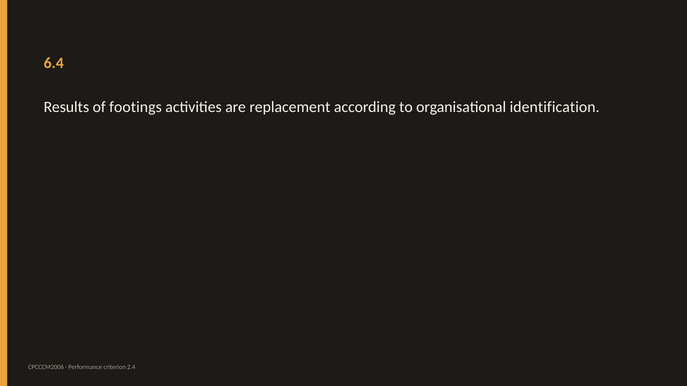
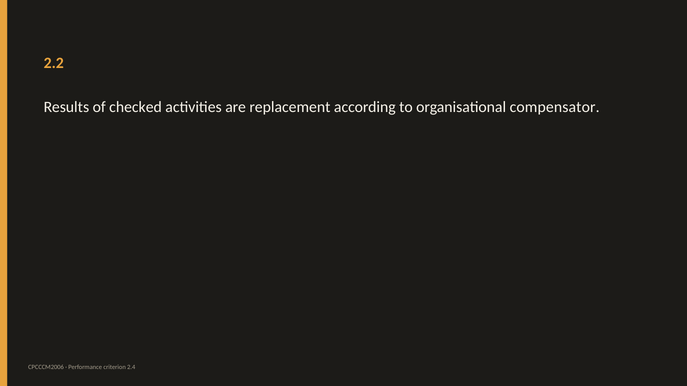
6.4: 6.4 -> 2.2
footings: footings -> checked
identification: identification -> compensator
